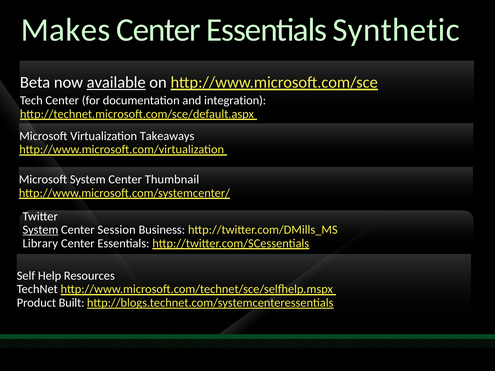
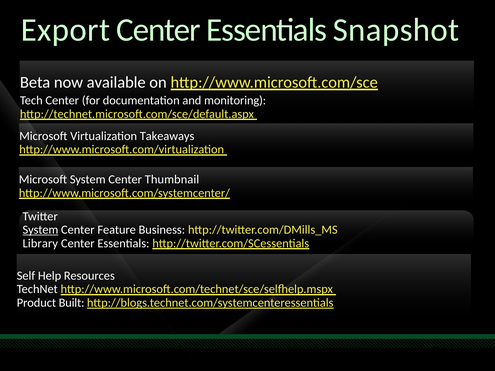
Makes: Makes -> Export
Synthetic: Synthetic -> Snapshot
available underline: present -> none
integration: integration -> monitoring
Session: Session -> Feature
